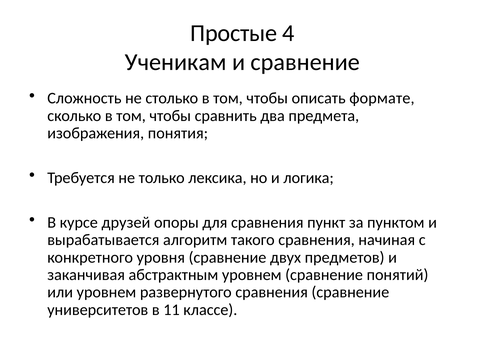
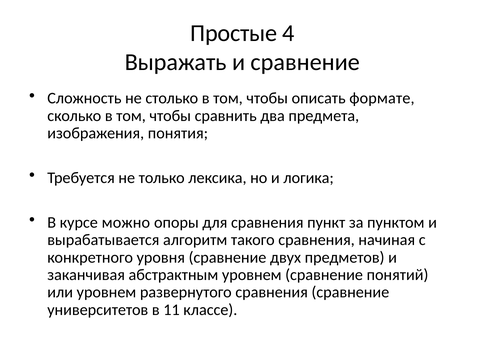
Ученикам: Ученикам -> Выражать
друзей: друзей -> можно
